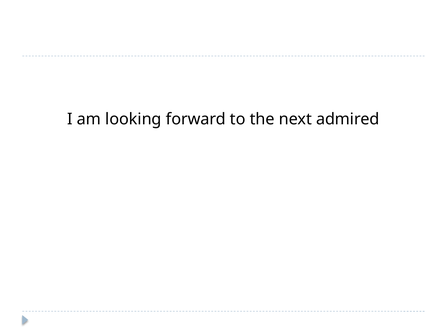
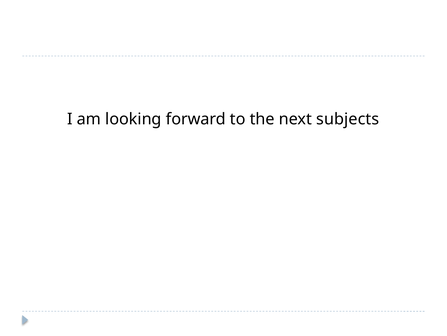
admired: admired -> subjects
